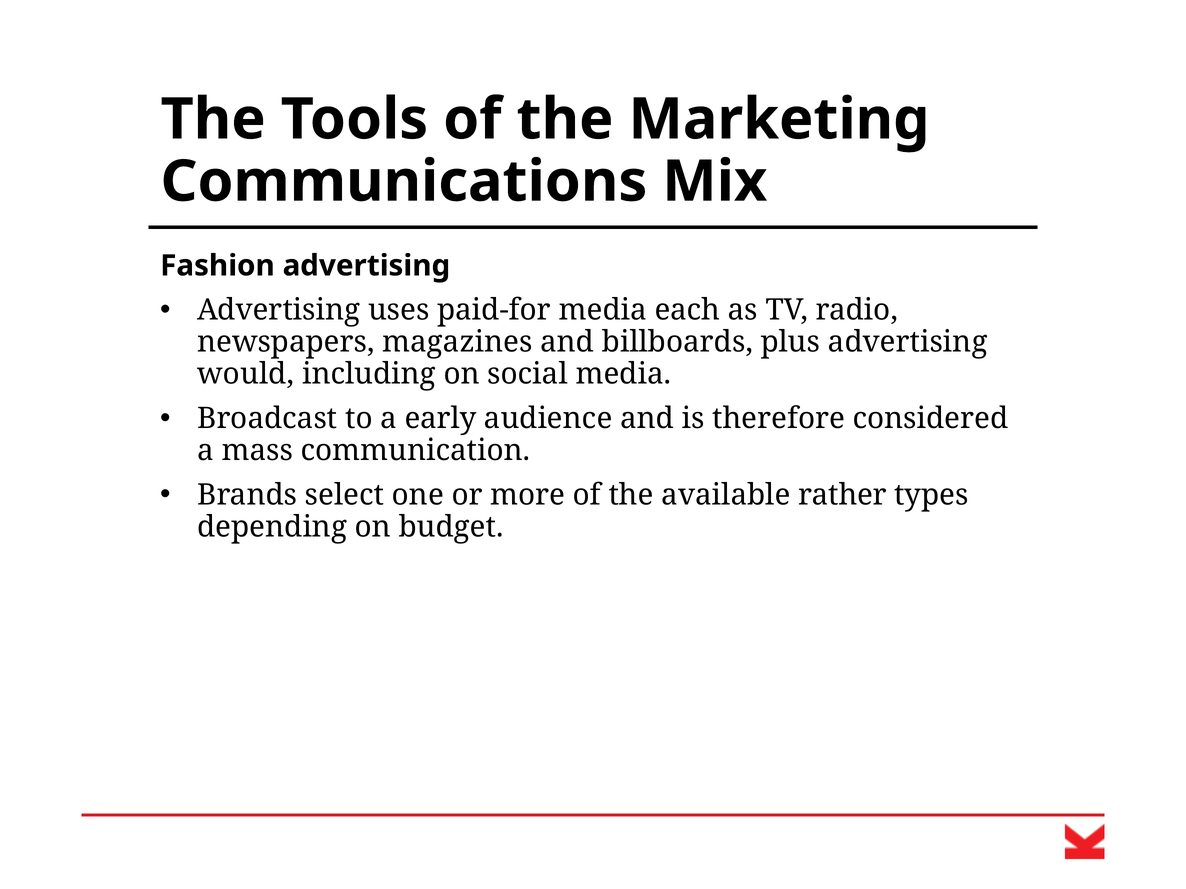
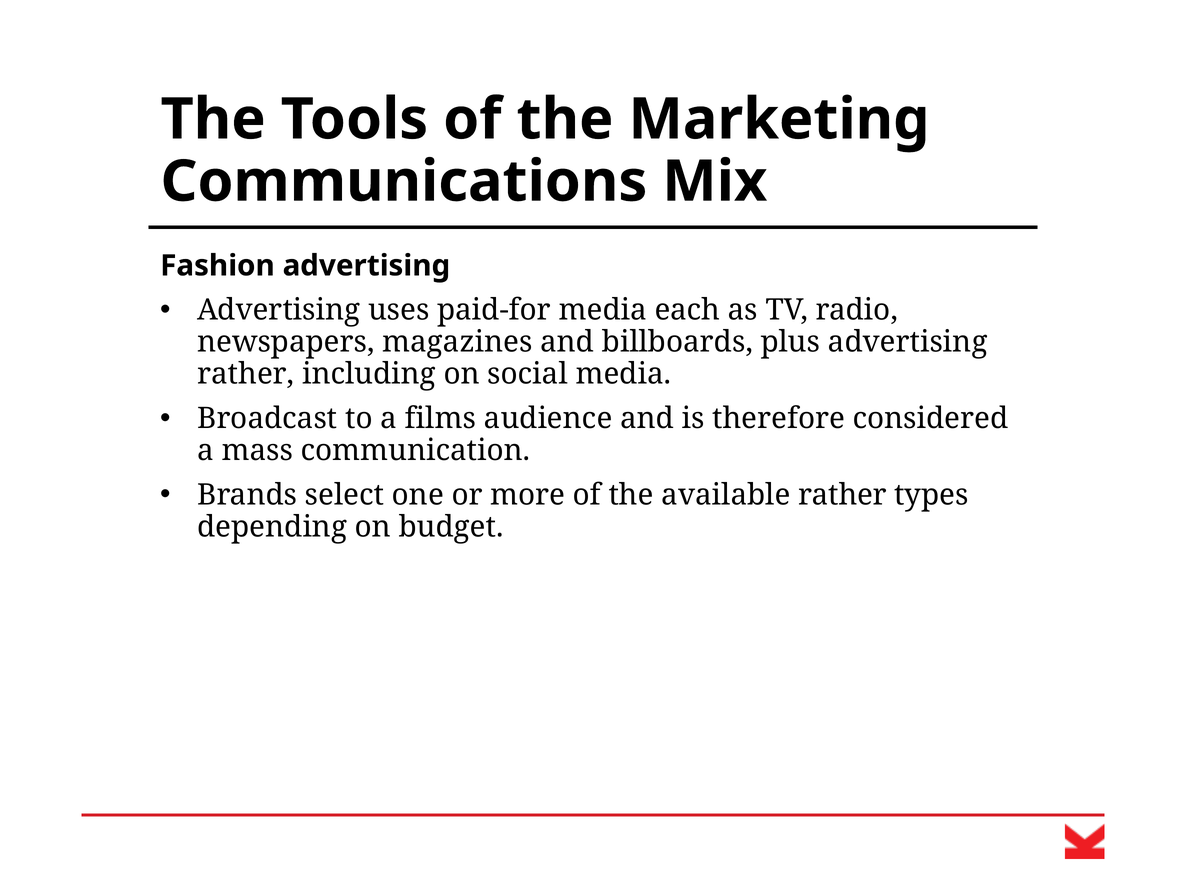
would at (246, 374): would -> rather
early: early -> films
